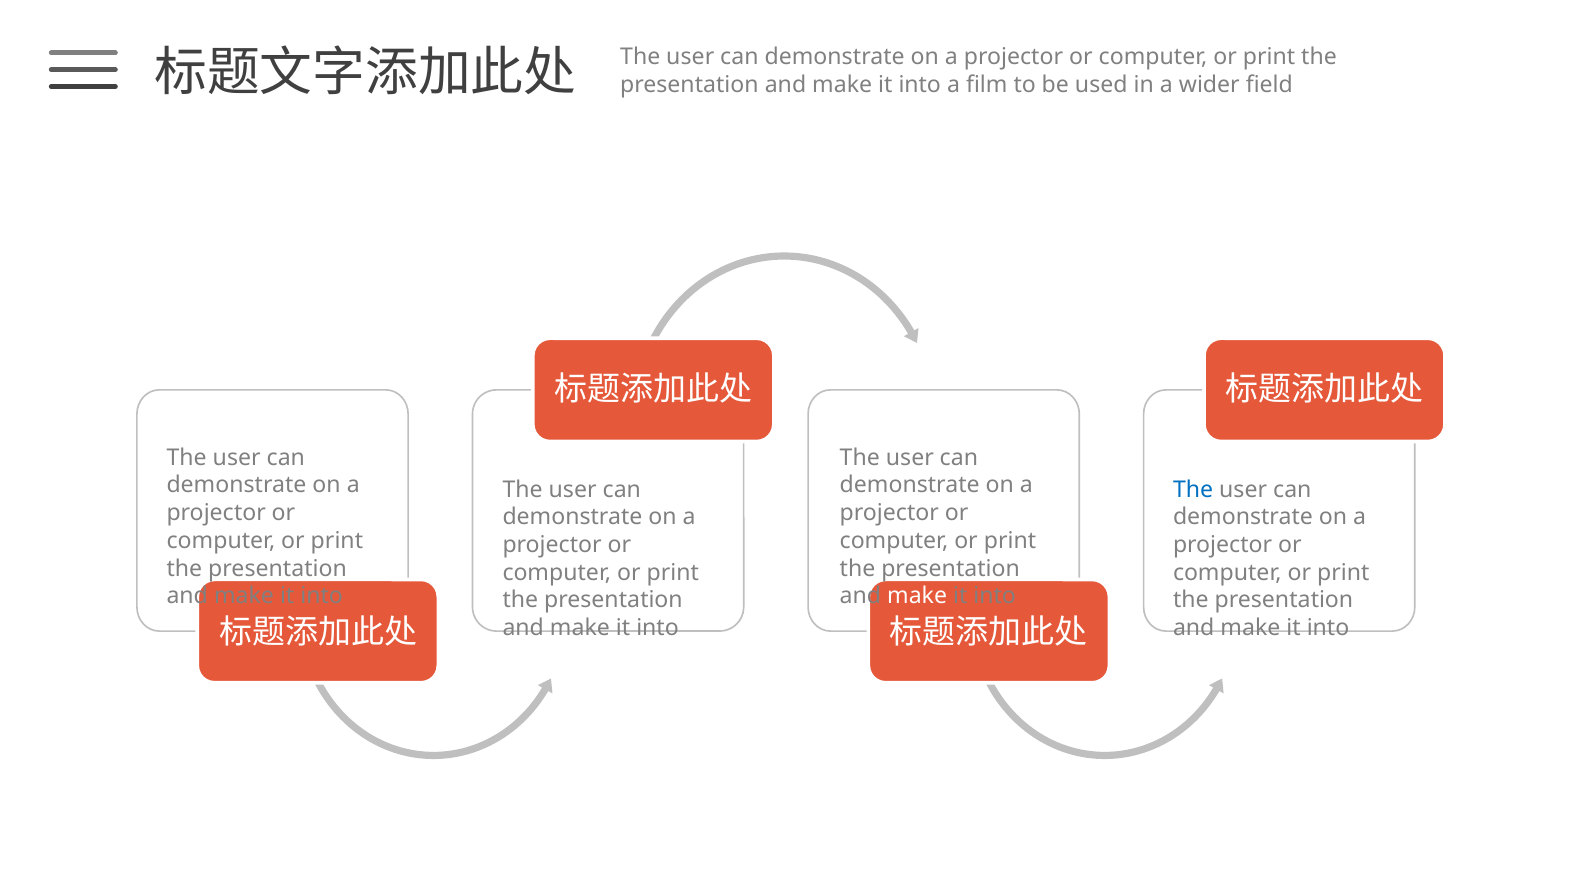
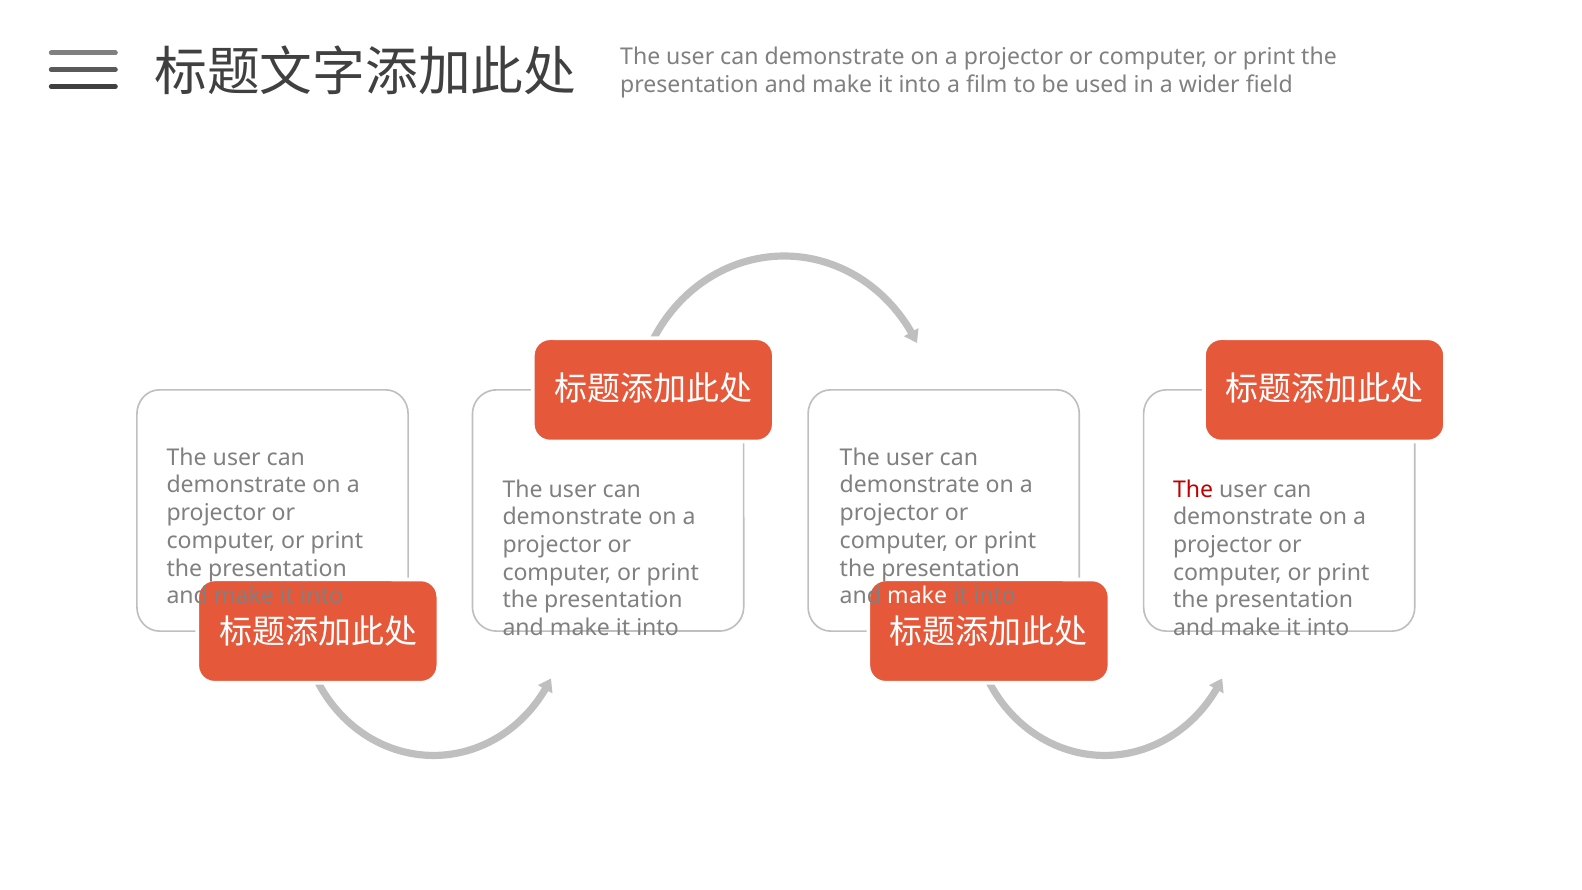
The at (1193, 489) colour: blue -> red
